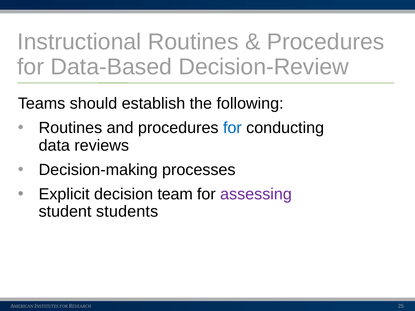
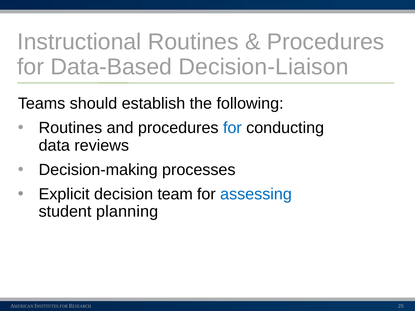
Decision-Review: Decision-Review -> Decision-Liaison
assessing colour: purple -> blue
students: students -> planning
